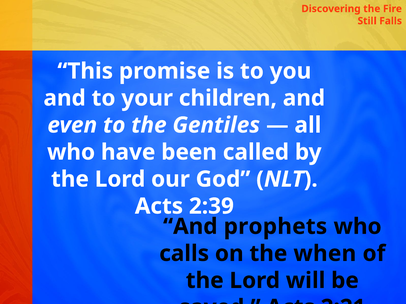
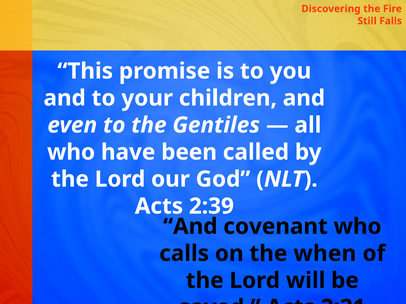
prophets: prophets -> covenant
